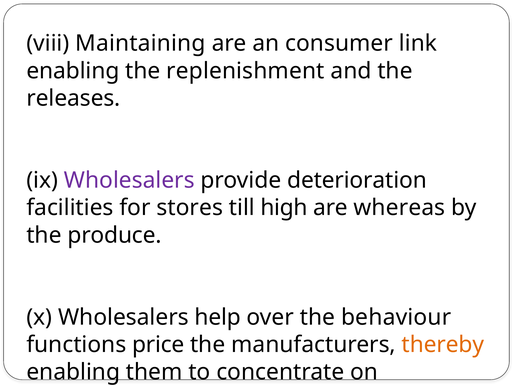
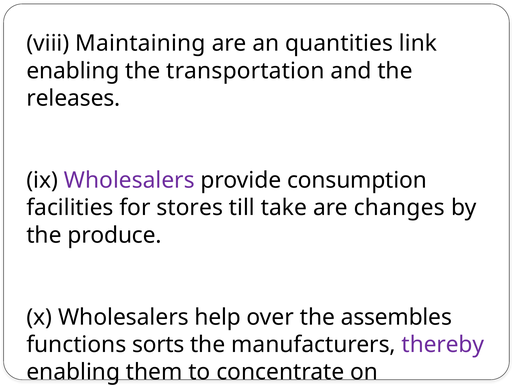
consumer: consumer -> quantities
replenishment: replenishment -> transportation
deterioration: deterioration -> consumption
high: high -> take
whereas: whereas -> changes
behaviour: behaviour -> assembles
price: price -> sorts
thereby colour: orange -> purple
